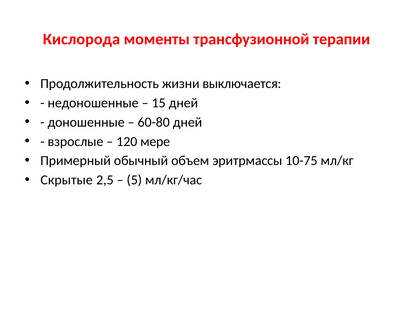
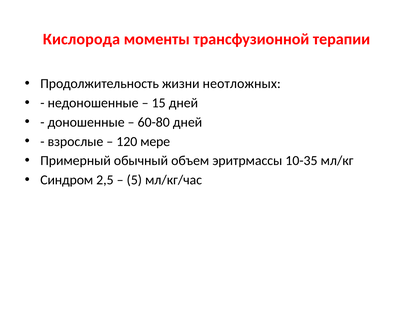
выключается: выключается -> неотложных
10-75: 10-75 -> 10-35
Скрытые: Скрытые -> Синдром
